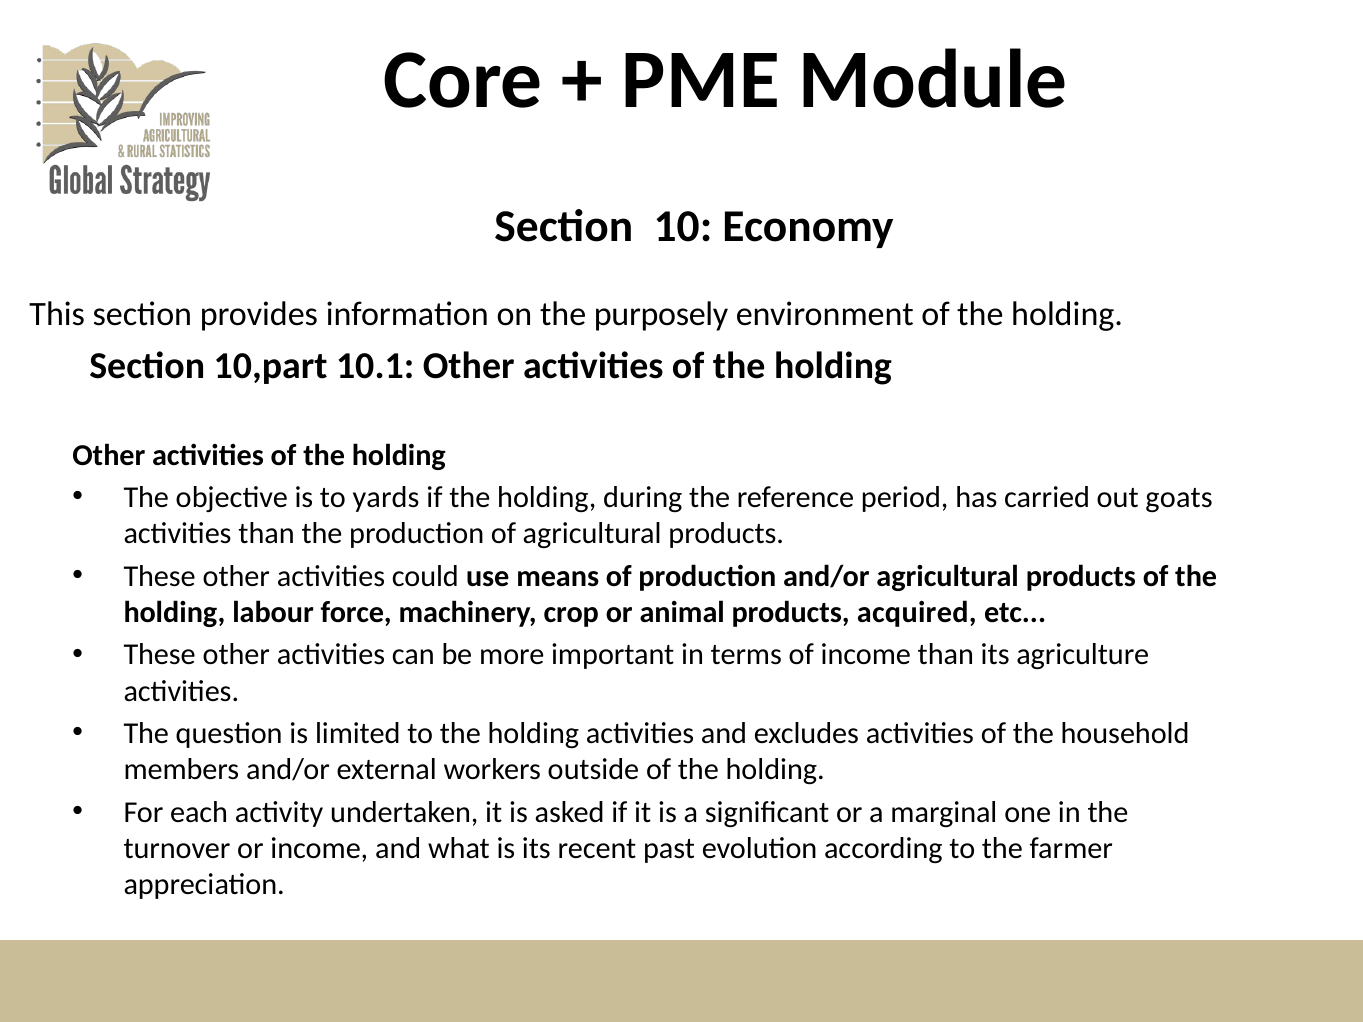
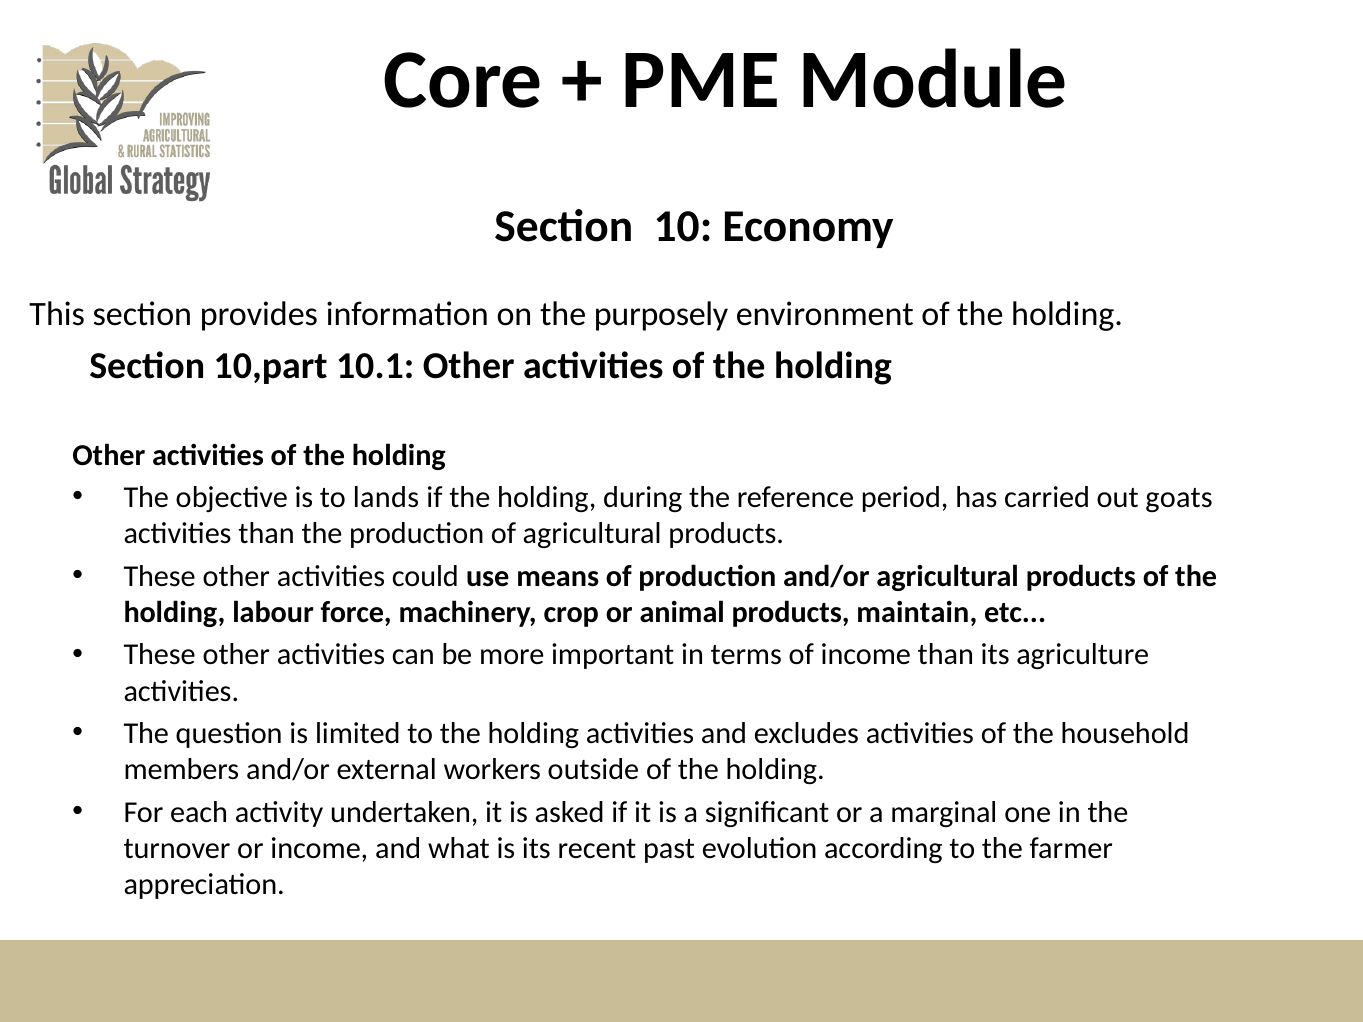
yards: yards -> lands
acquired: acquired -> maintain
